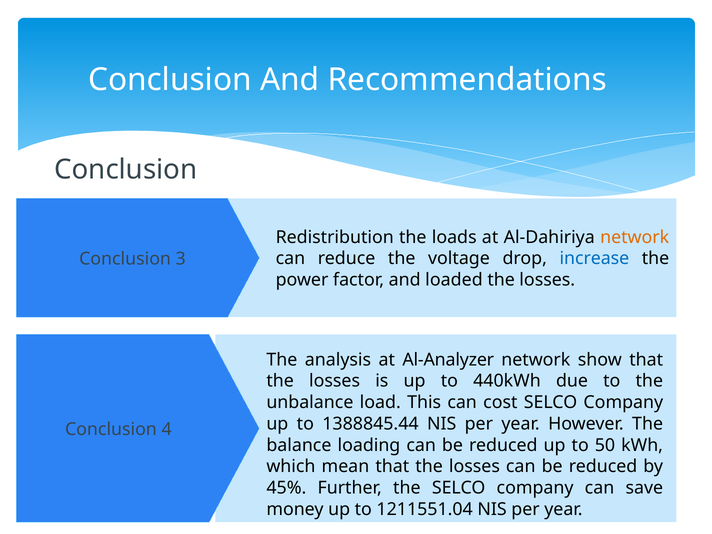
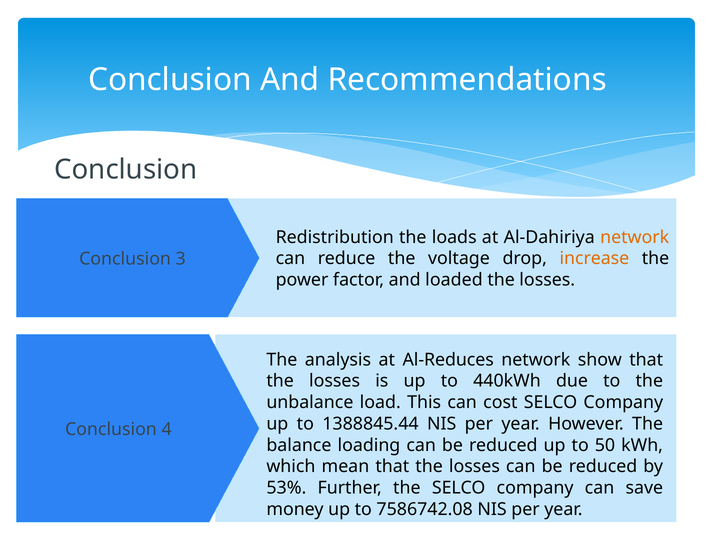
increase colour: blue -> orange
Al-Analyzer: Al-Analyzer -> Al-Reduces
45%: 45% -> 53%
1211551.04: 1211551.04 -> 7586742.08
